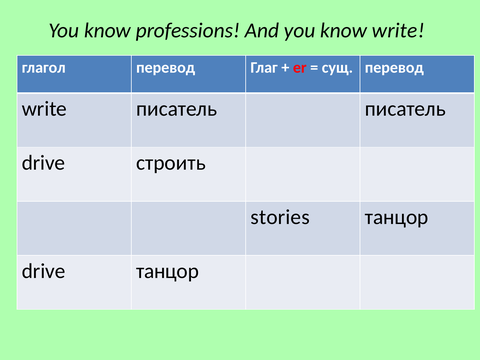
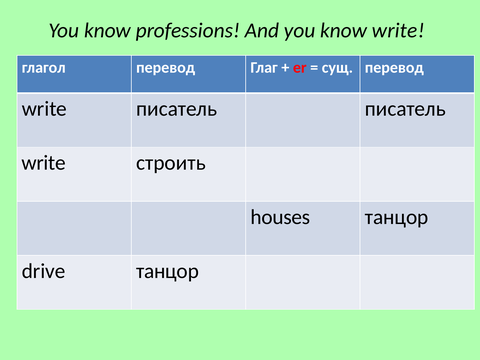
drive at (44, 163): drive -> write
stories: stories -> houses
